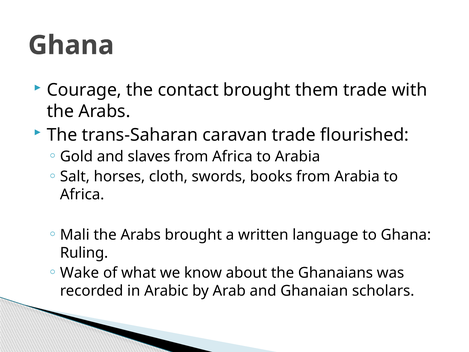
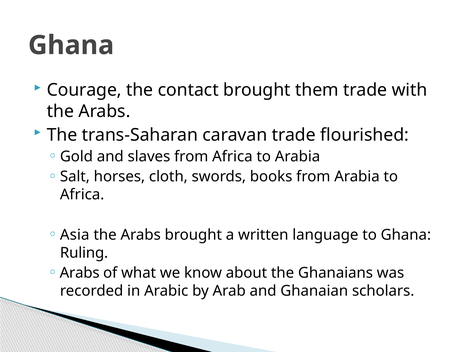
Mali: Mali -> Asia
Wake at (80, 273): Wake -> Arabs
